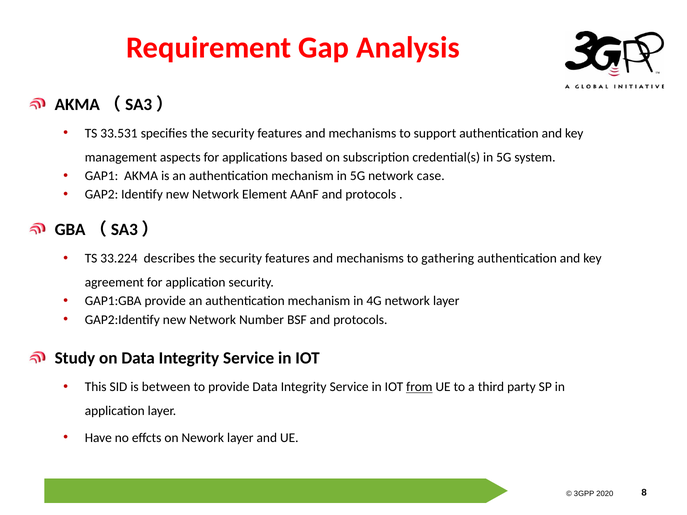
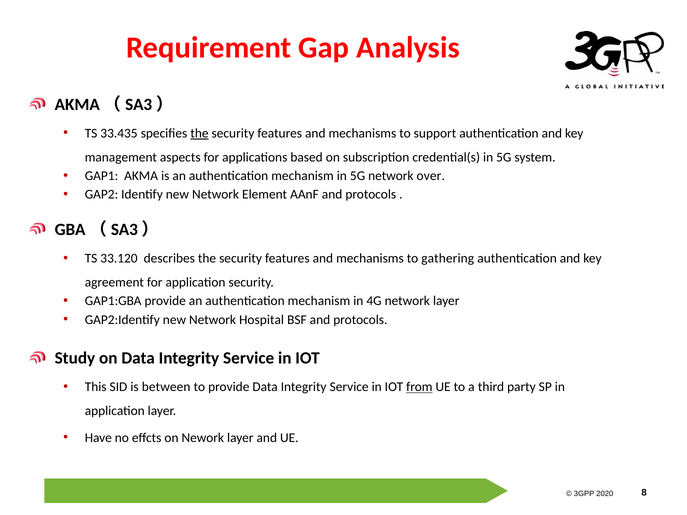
33.531: 33.531 -> 33.435
the at (199, 133) underline: none -> present
case: case -> over
33.224: 33.224 -> 33.120
Number: Number -> Hospital
